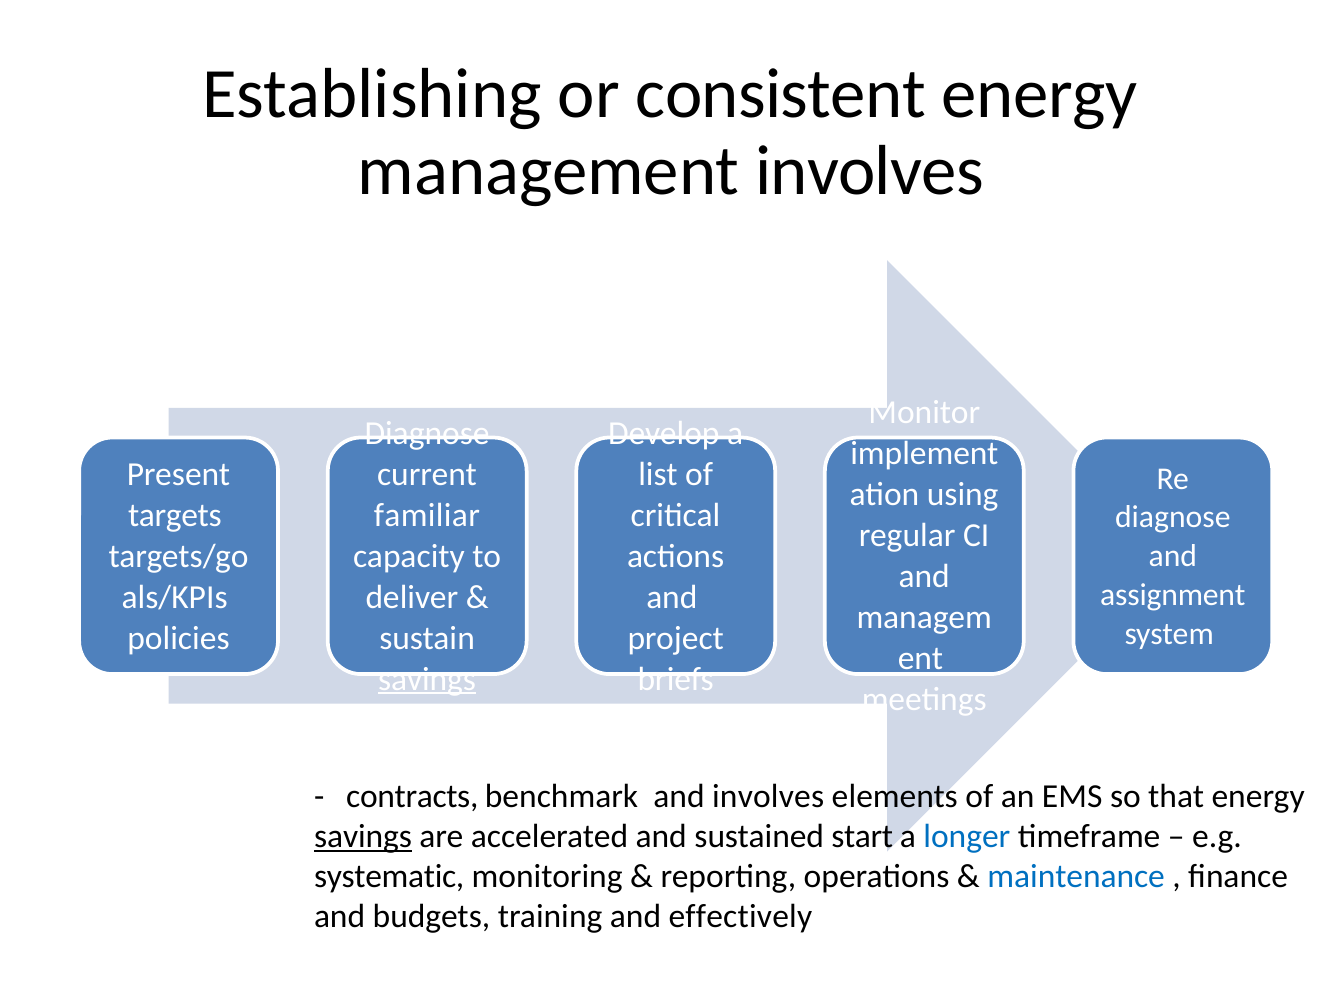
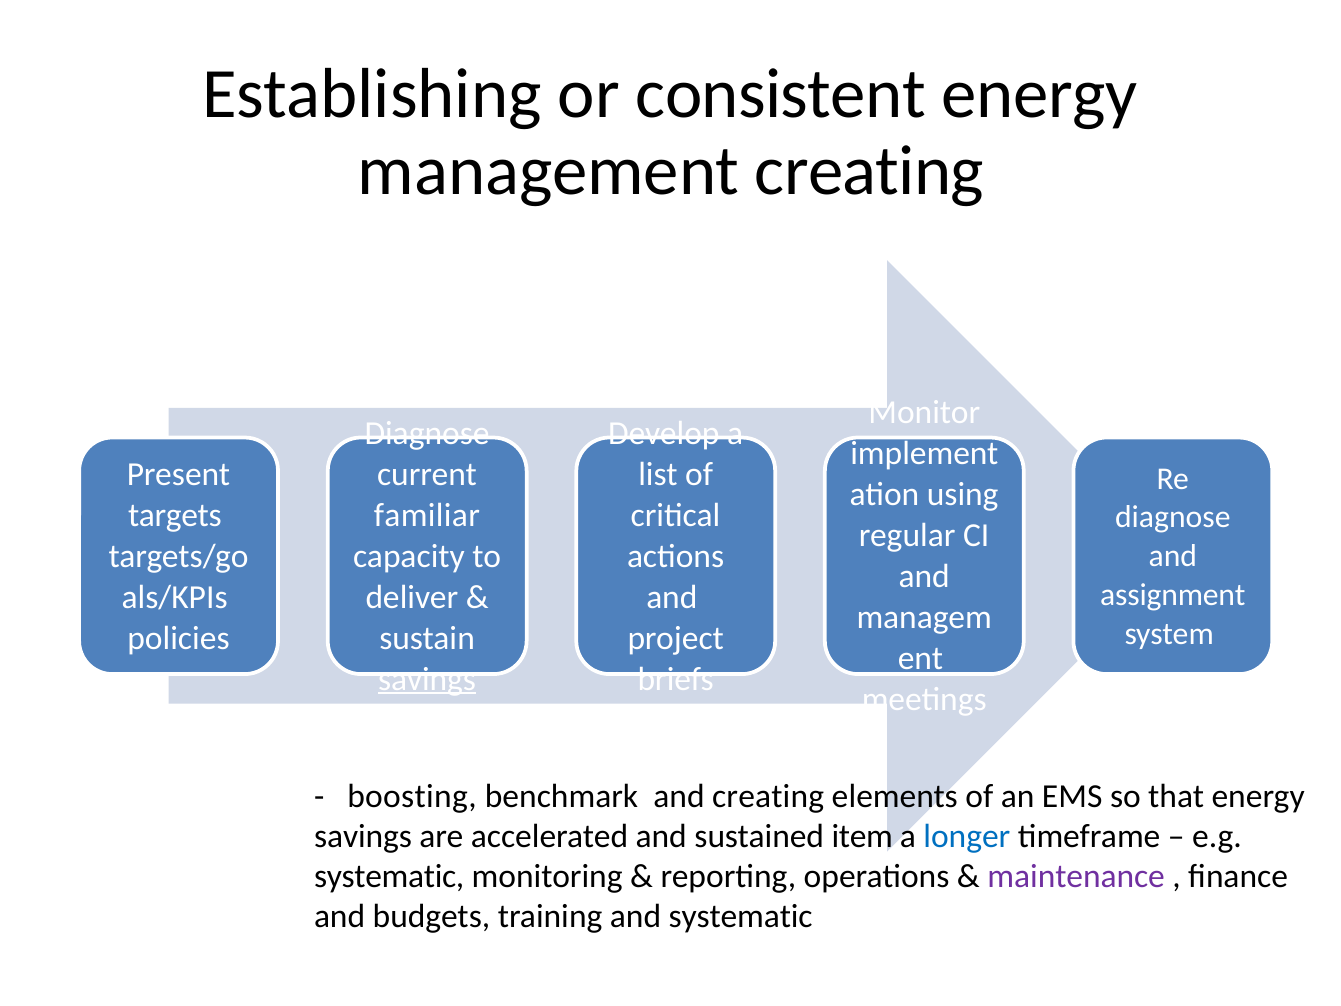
management involves: involves -> creating
contracts: contracts -> boosting
and involves: involves -> creating
savings at (363, 836) underline: present -> none
start: start -> item
maintenance colour: blue -> purple
and effectively: effectively -> systematic
